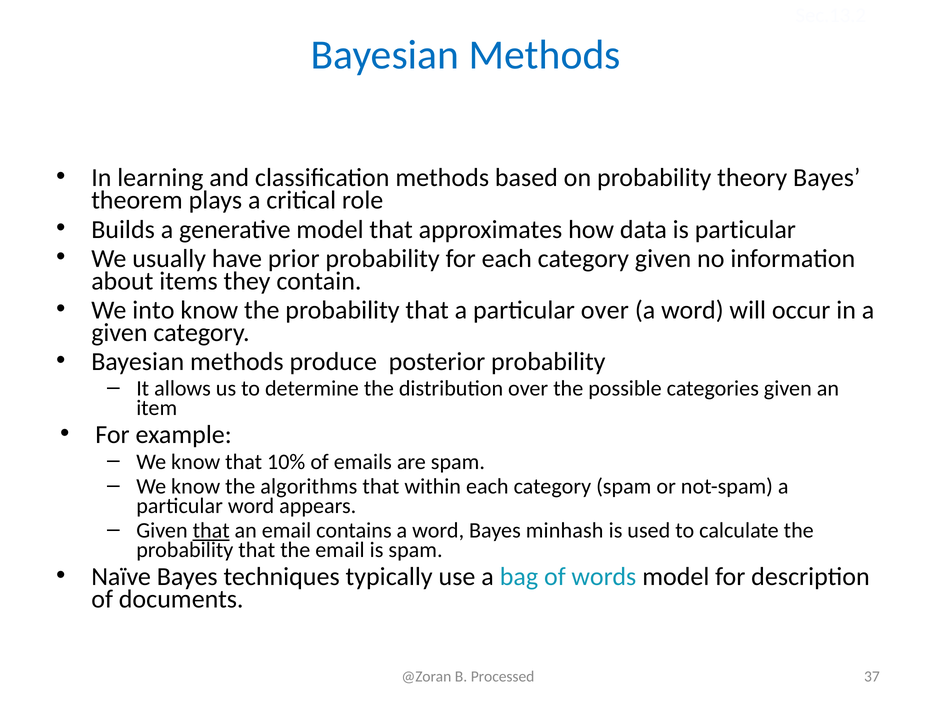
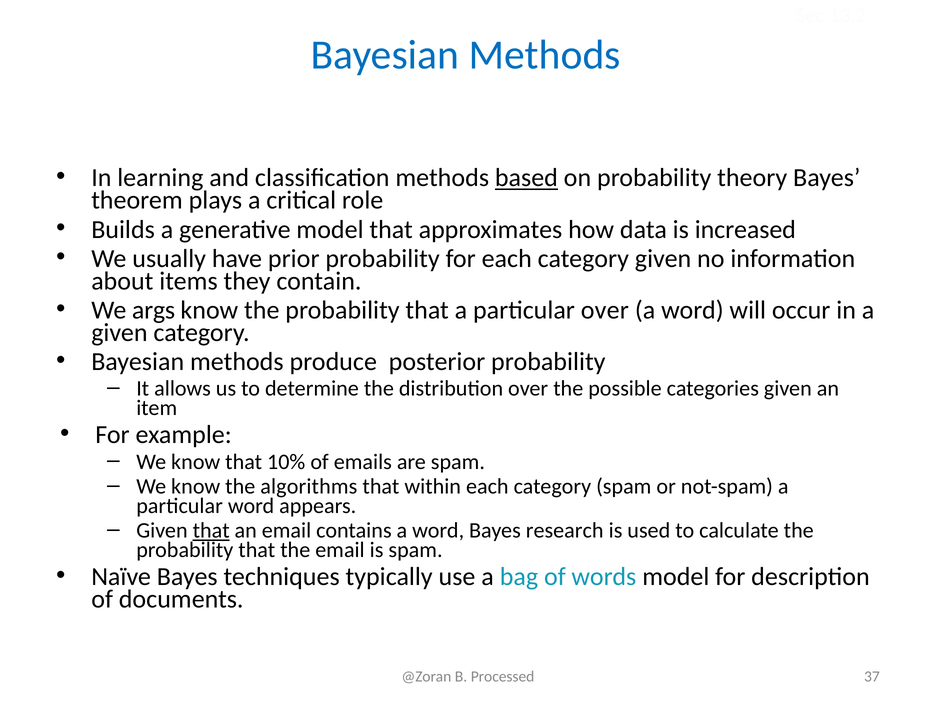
based underline: none -> present
is particular: particular -> increased
into: into -> args
minhash: minhash -> research
